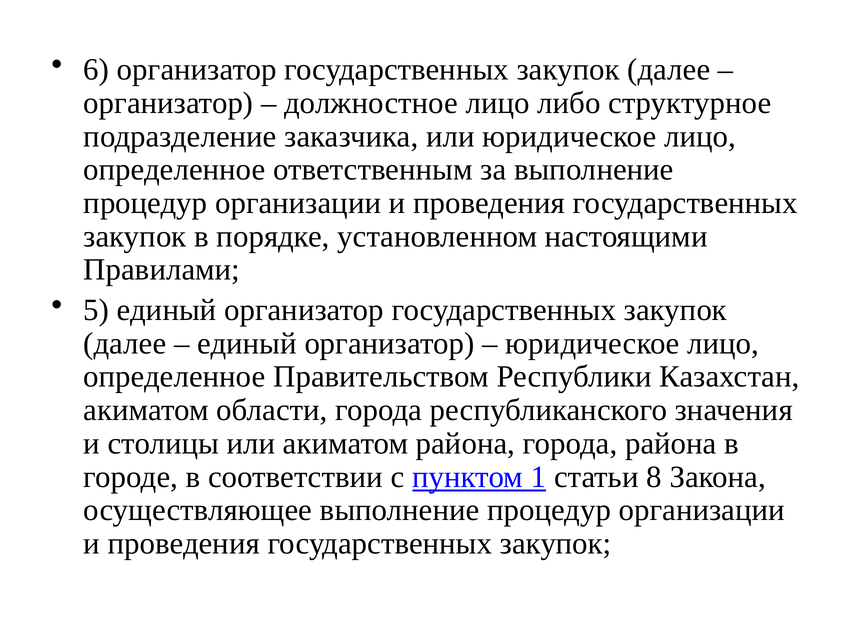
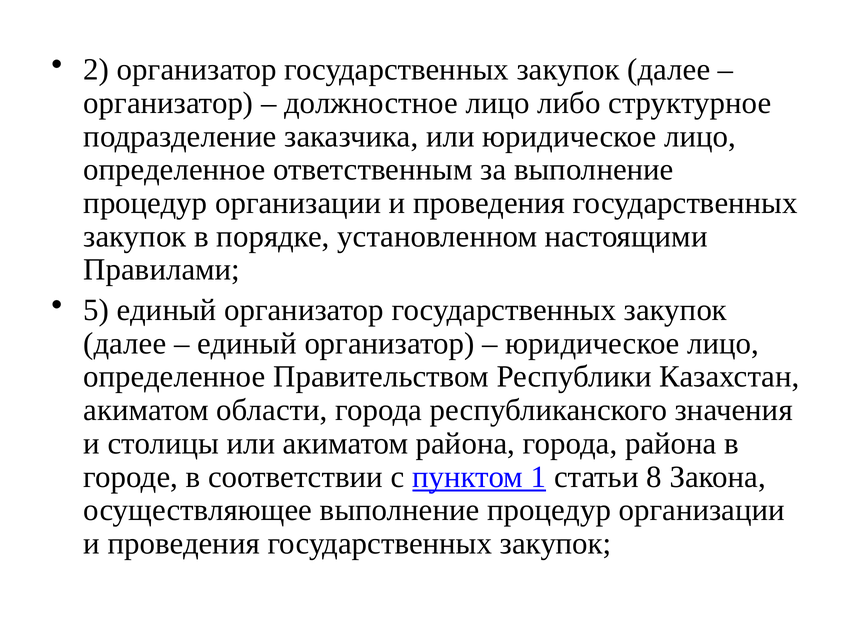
6: 6 -> 2
